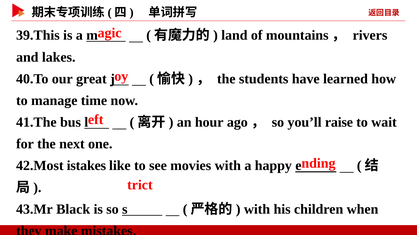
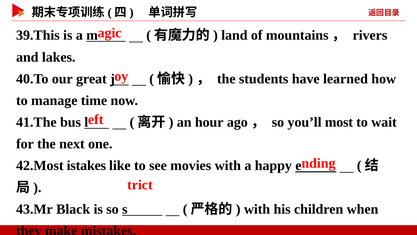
raise: raise -> most
